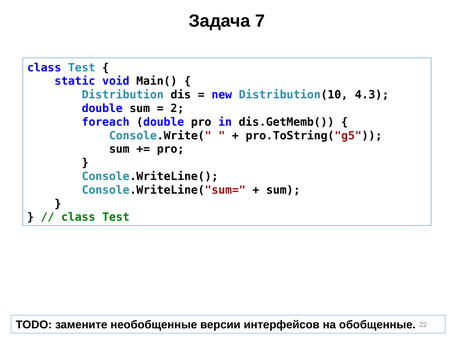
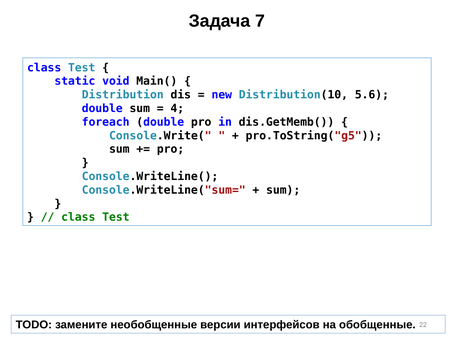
4.3: 4.3 -> 5.6
2: 2 -> 4
